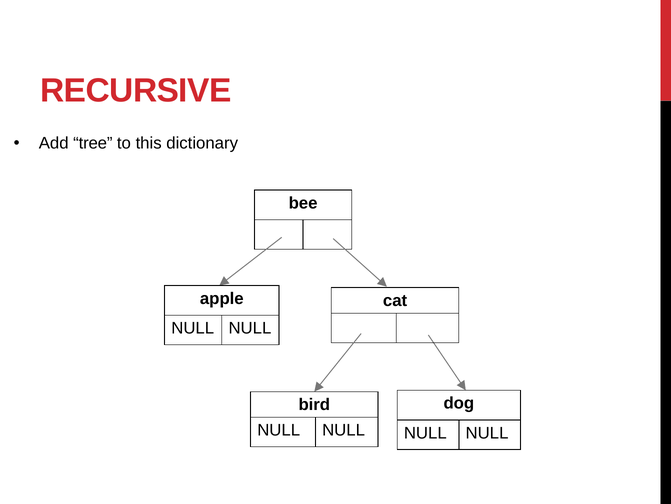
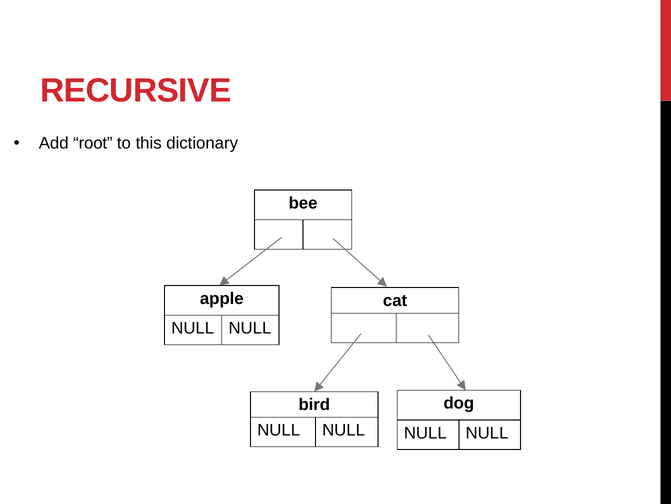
tree: tree -> root
